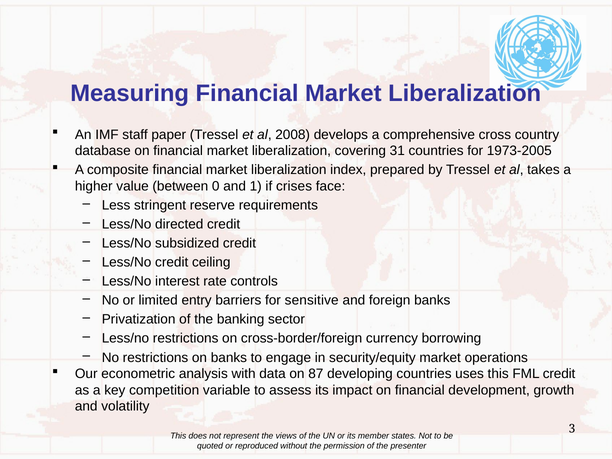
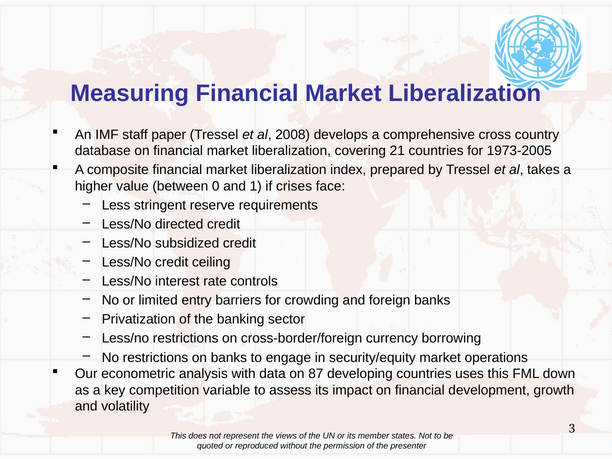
31: 31 -> 21
sensitive: sensitive -> crowding
FML credit: credit -> down
